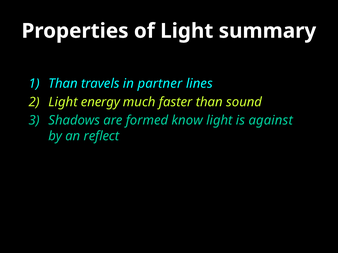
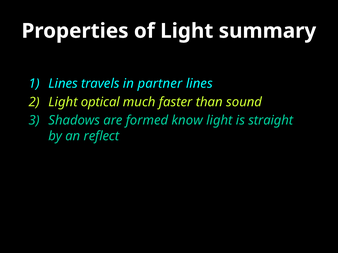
Than at (63, 84): Than -> Lines
energy: energy -> optical
against: against -> straight
